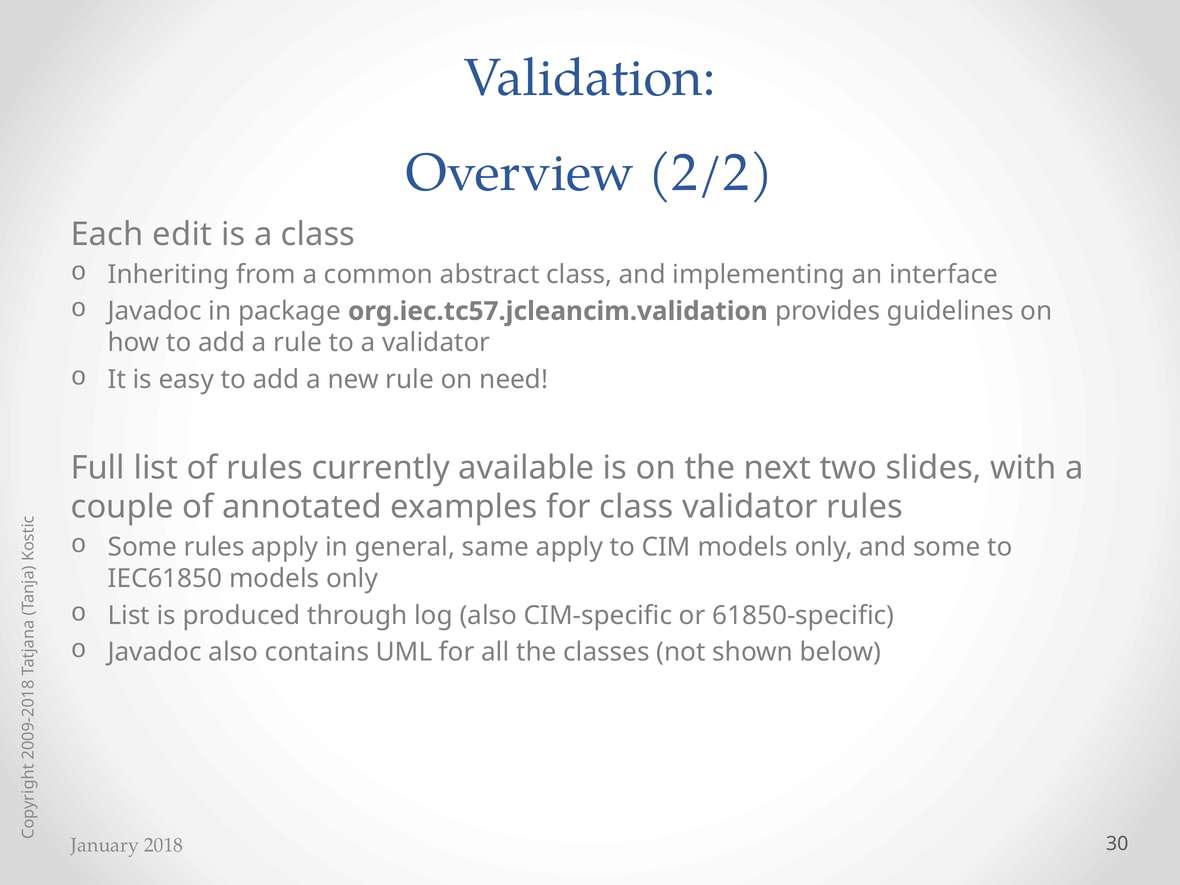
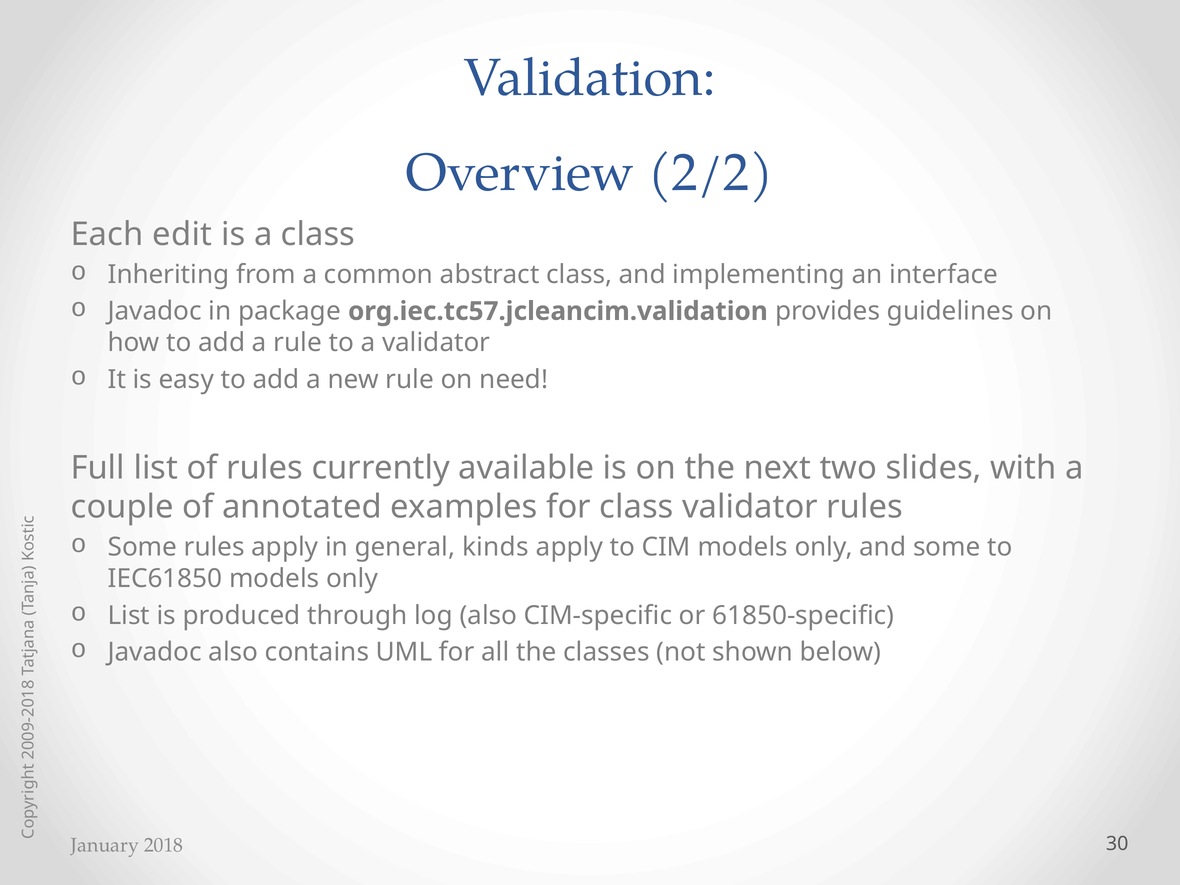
same: same -> kinds
